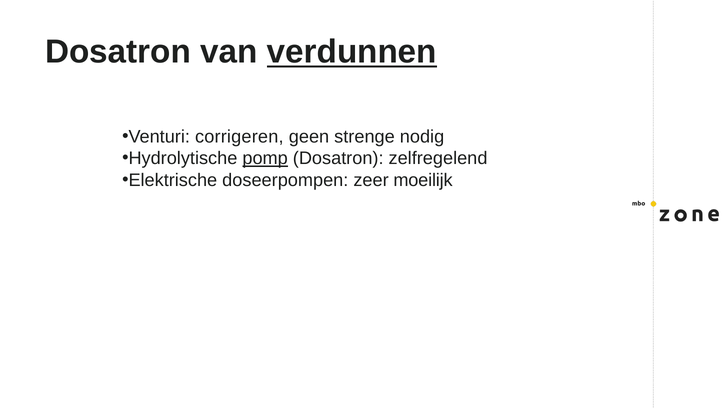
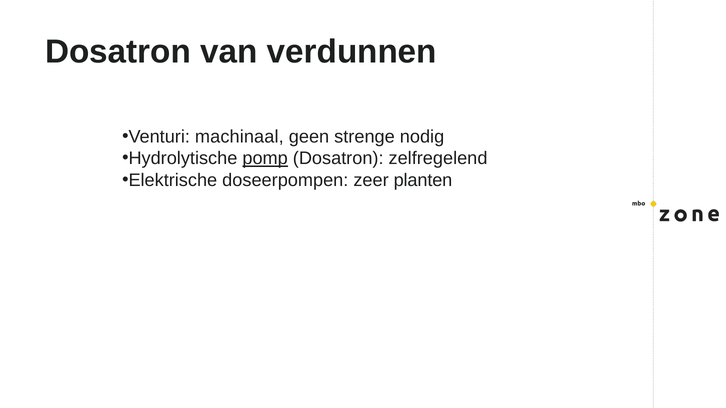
verdunnen underline: present -> none
corrigeren: corrigeren -> machinaal
moeilijk: moeilijk -> planten
